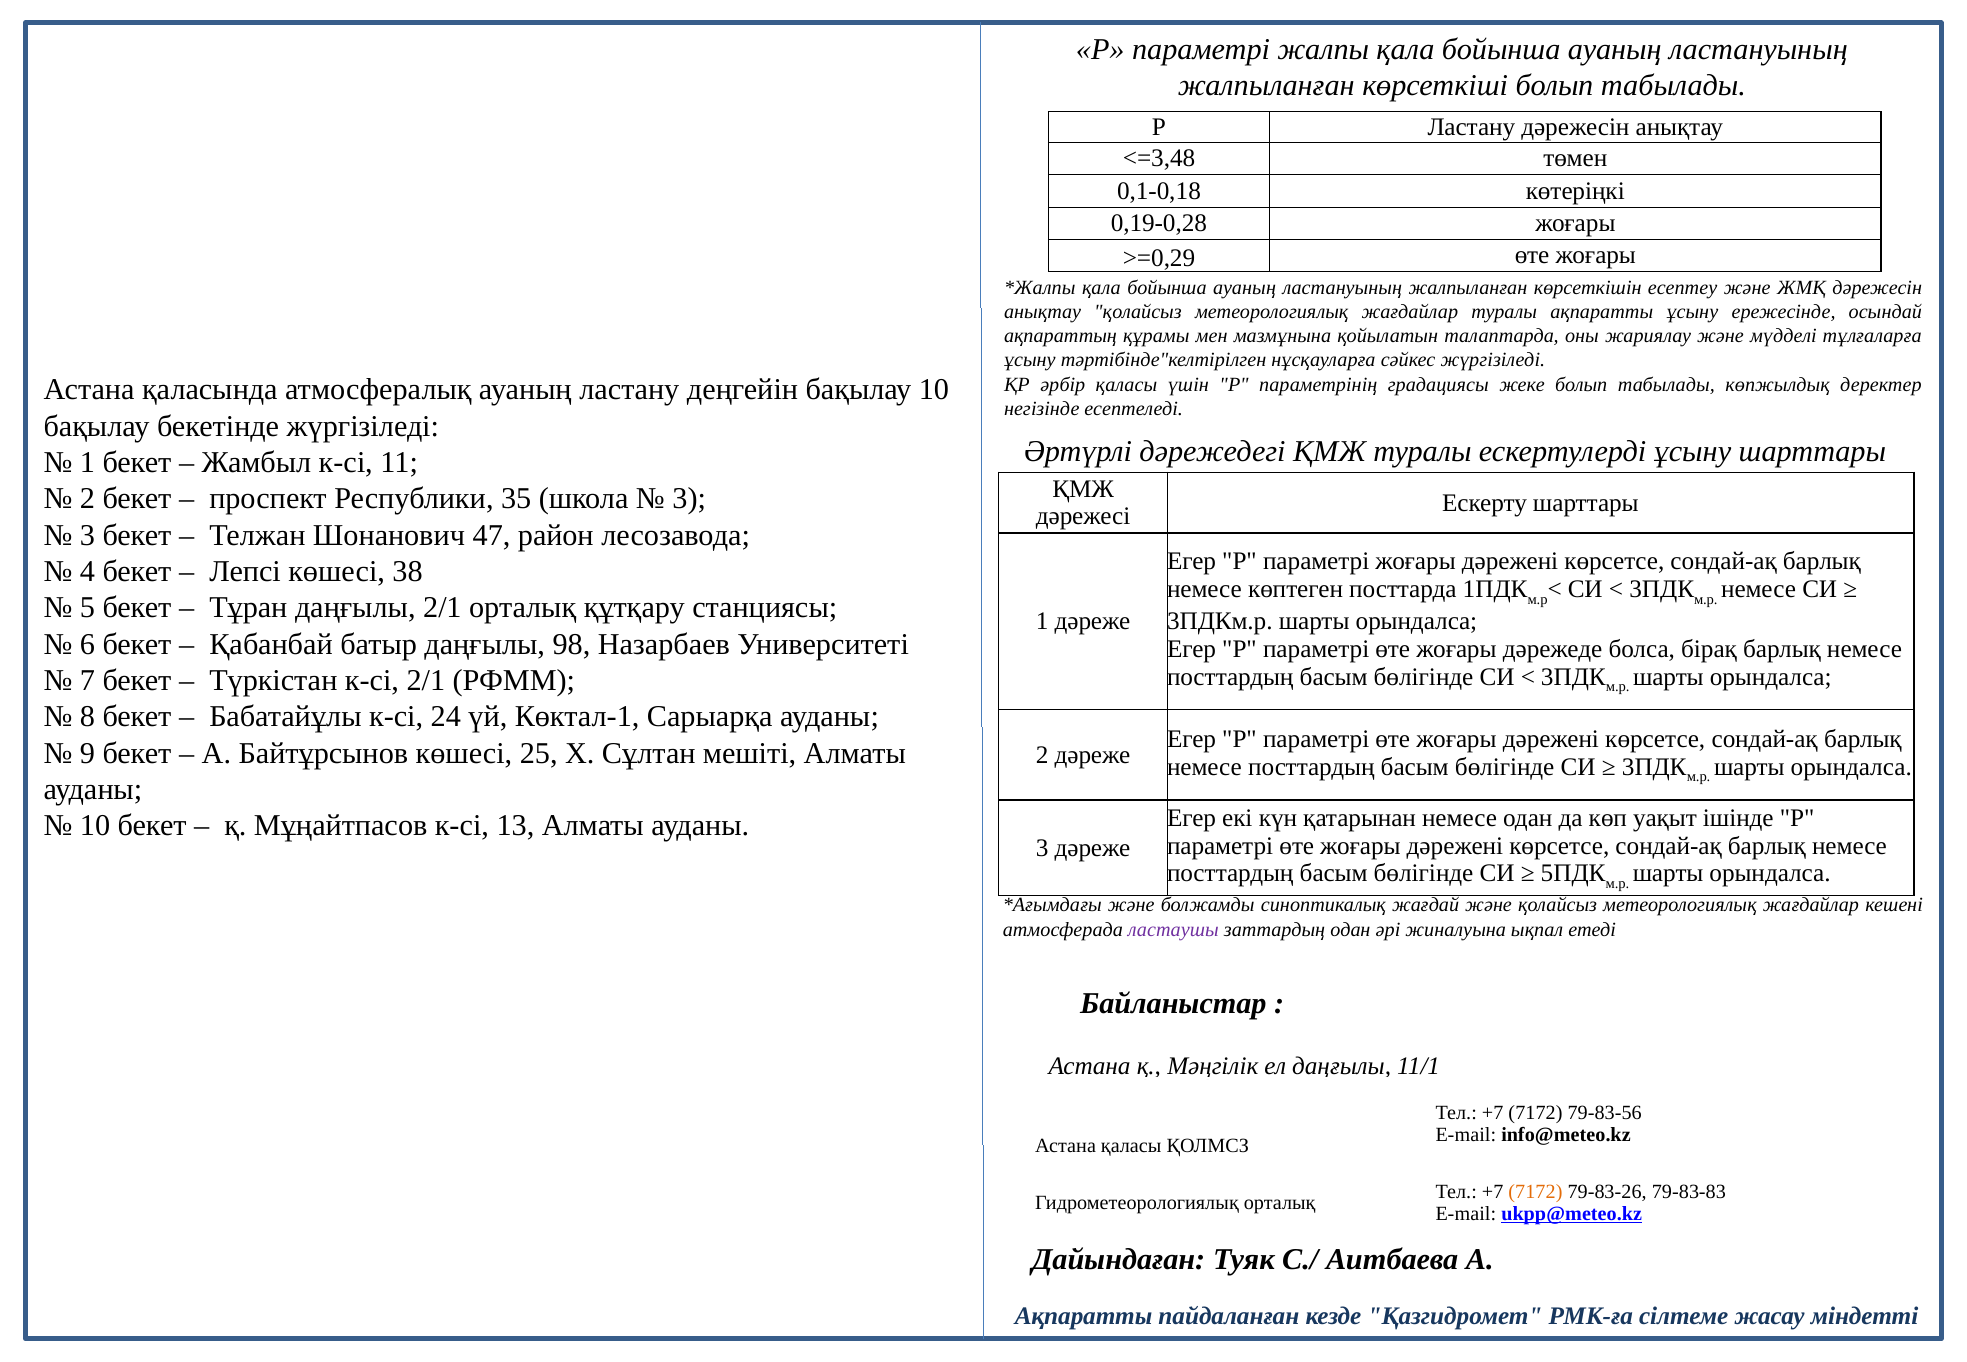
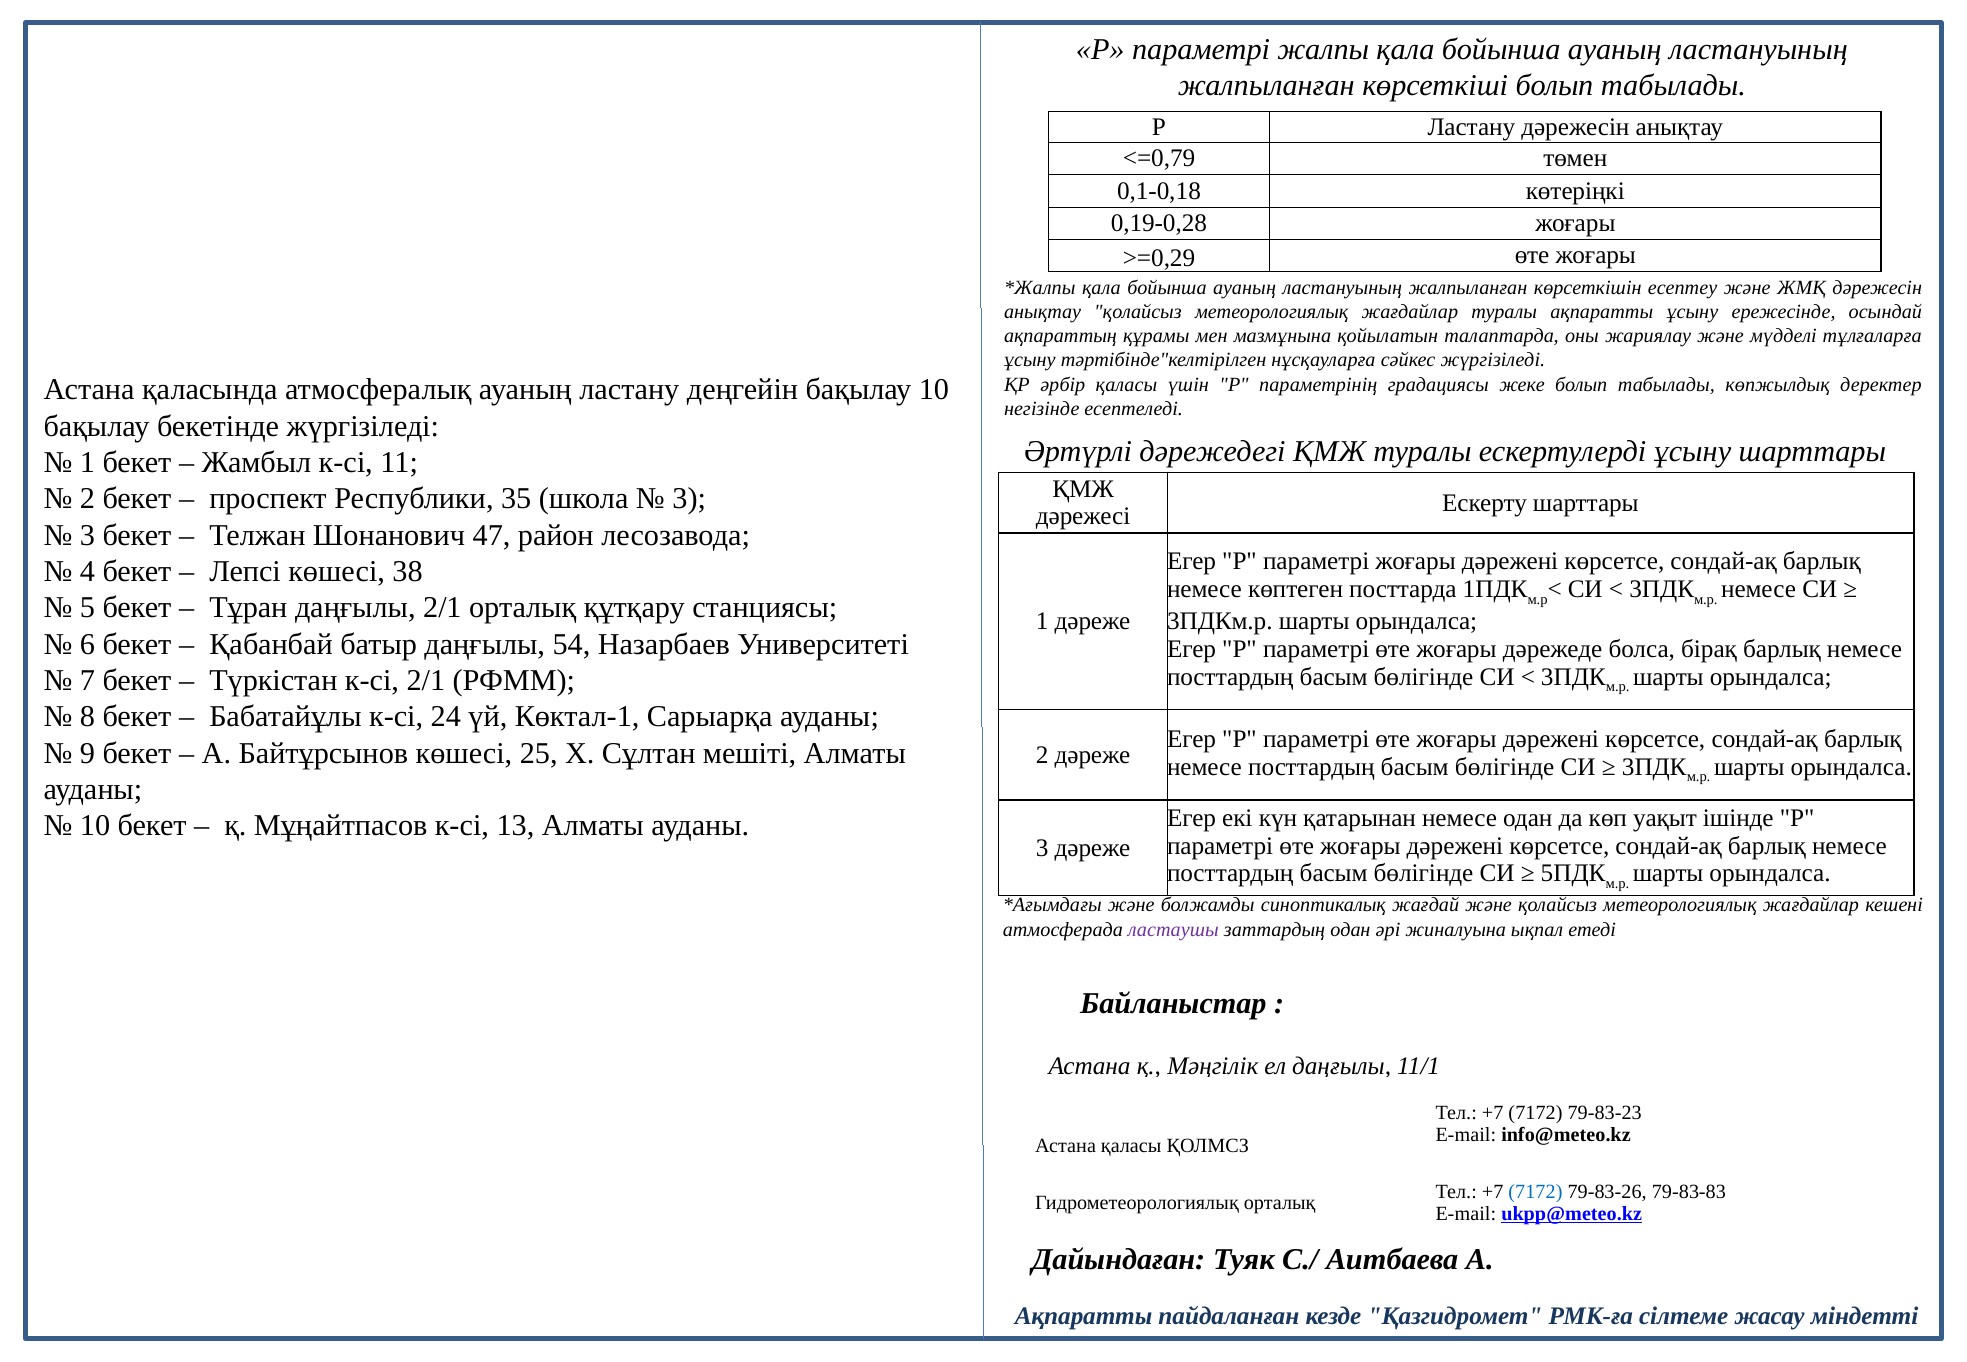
<=3,48: <=3,48 -> <=0,79
98: 98 -> 54
79-83-56: 79-83-56 -> 79-83-23
7172 at (1535, 1191) colour: orange -> blue
